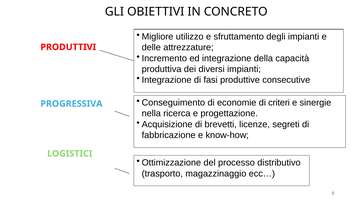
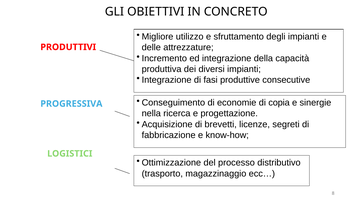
criteri: criteri -> copia
